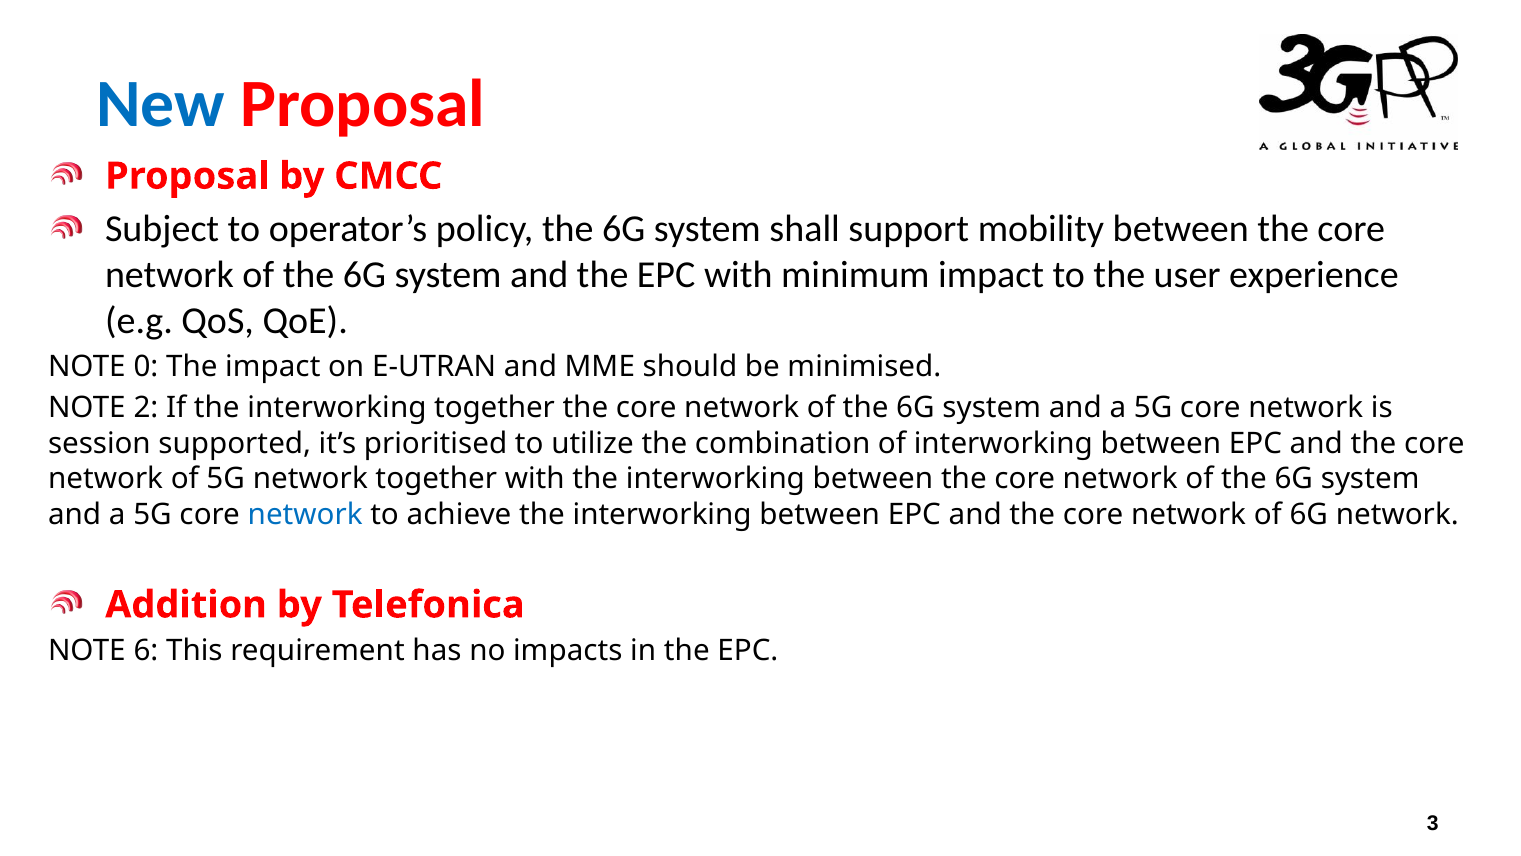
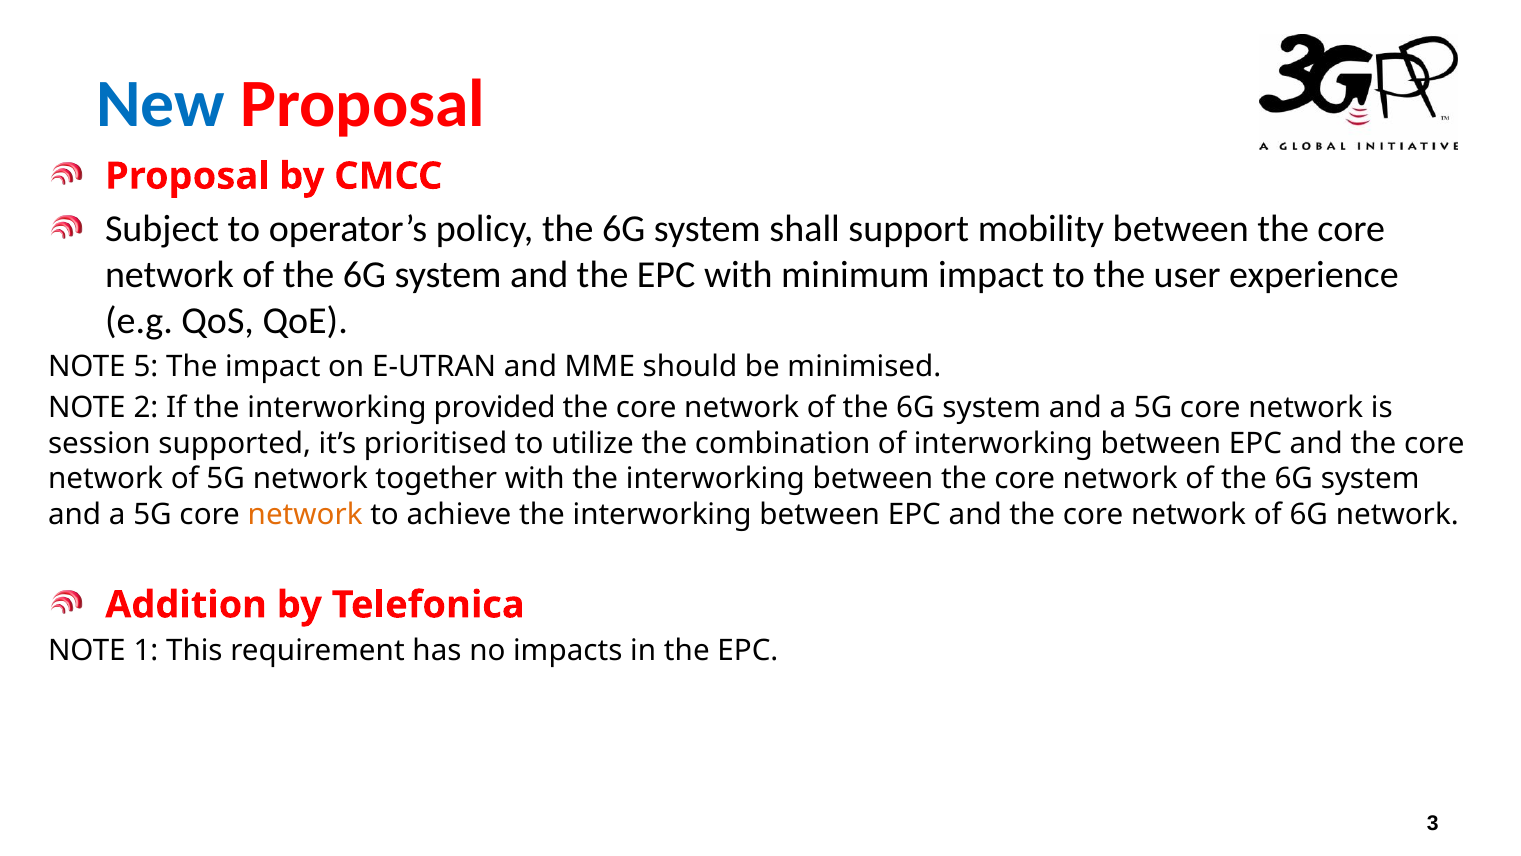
0: 0 -> 5
interworking together: together -> provided
network at (305, 514) colour: blue -> orange
6: 6 -> 1
